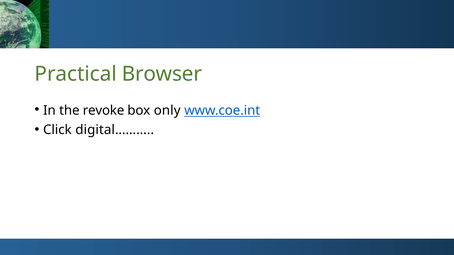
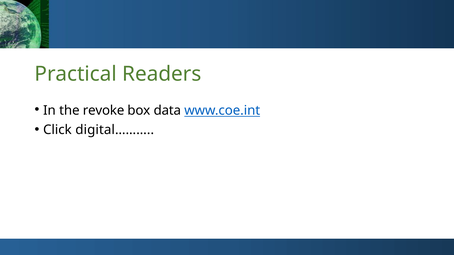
Browser: Browser -> Readers
only: only -> data
